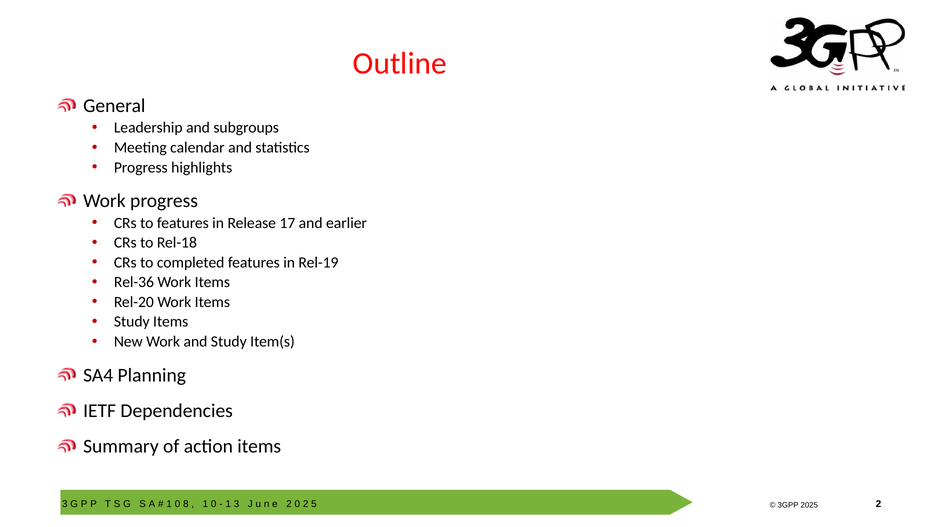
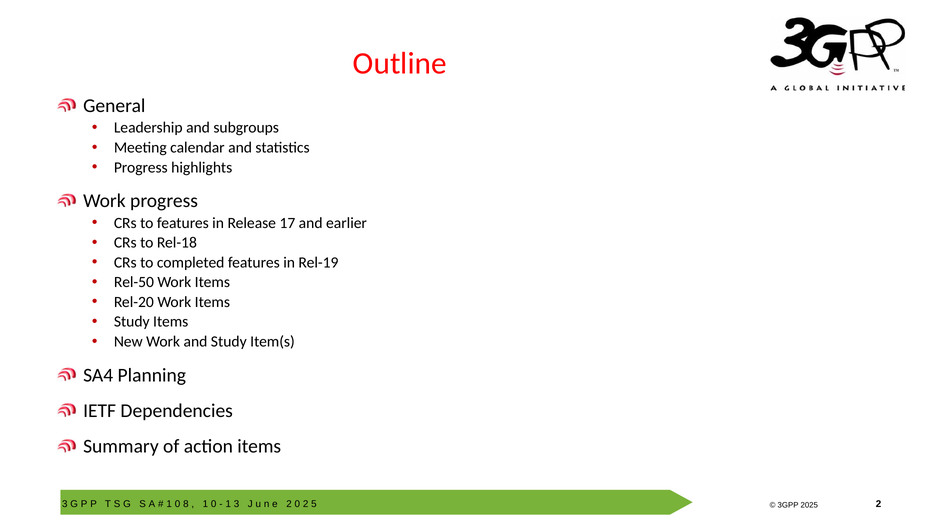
Rel-36: Rel-36 -> Rel-50
